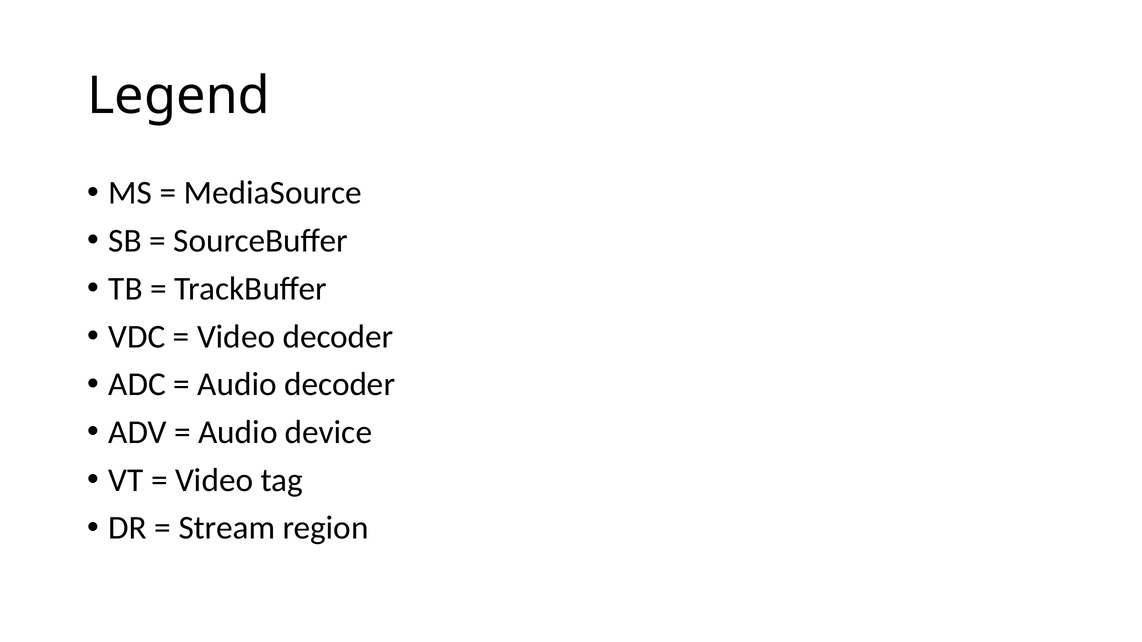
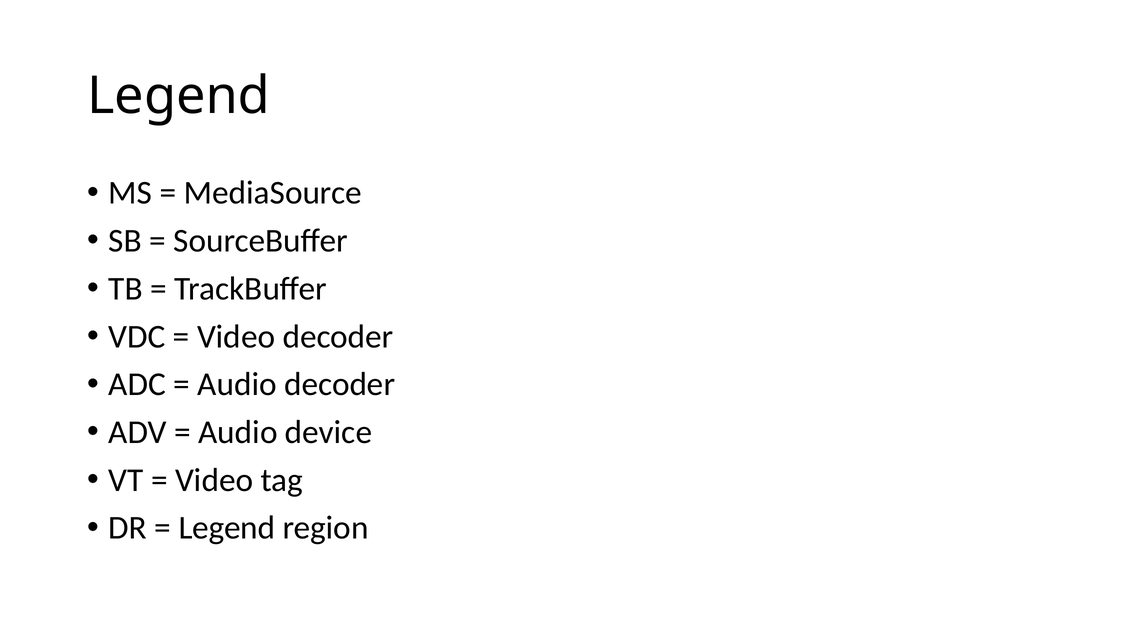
Stream at (227, 528): Stream -> Legend
